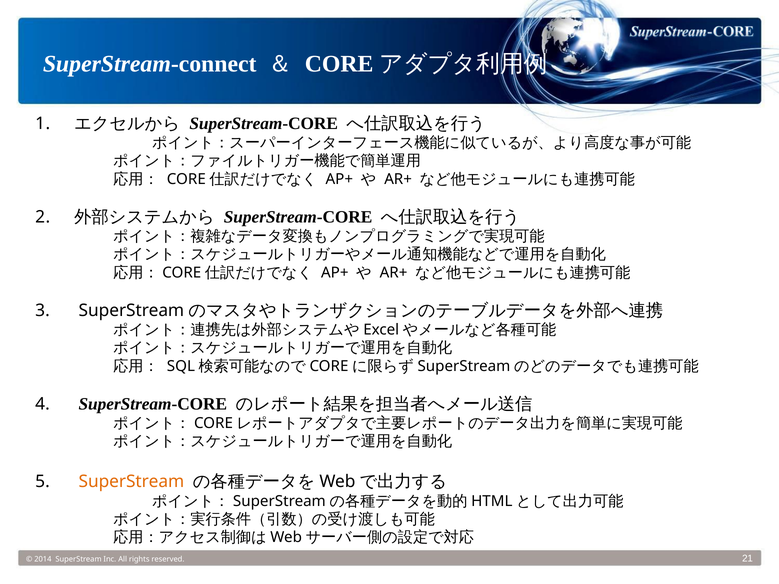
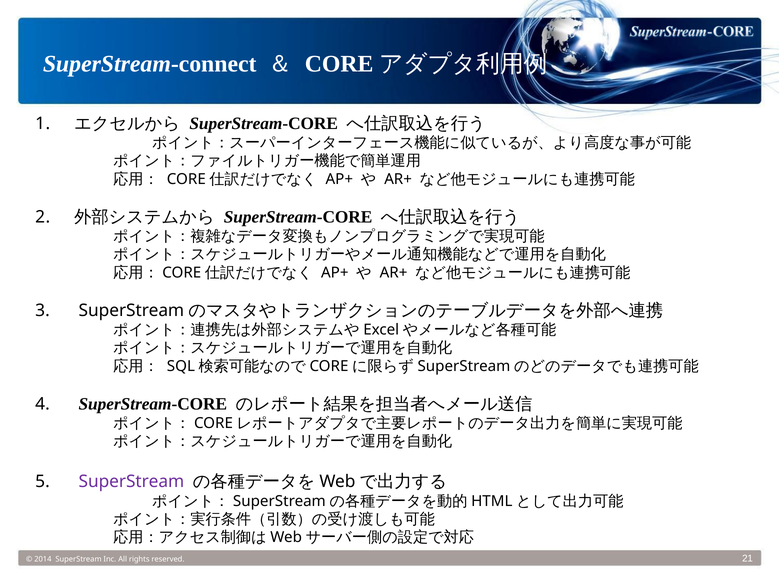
SuperStream at (131, 482) colour: orange -> purple
